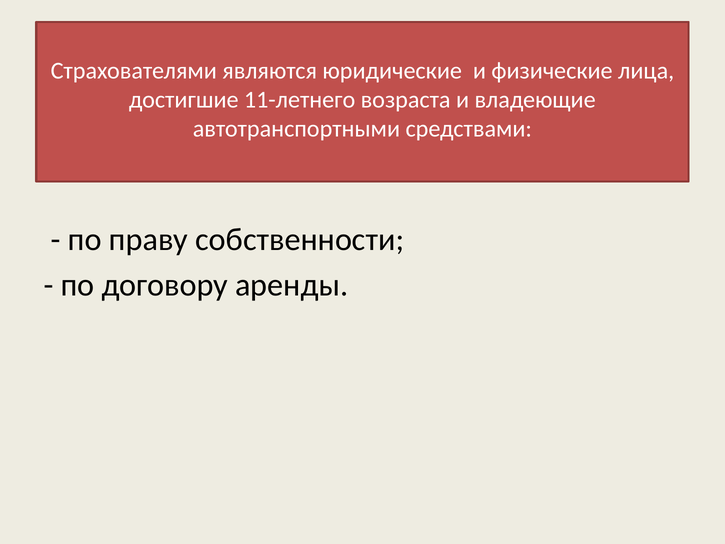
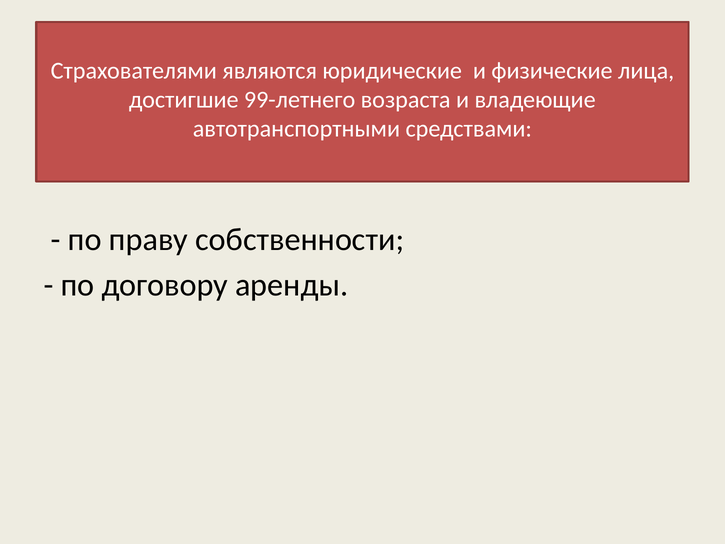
11-летнего: 11-летнего -> 99-летнего
